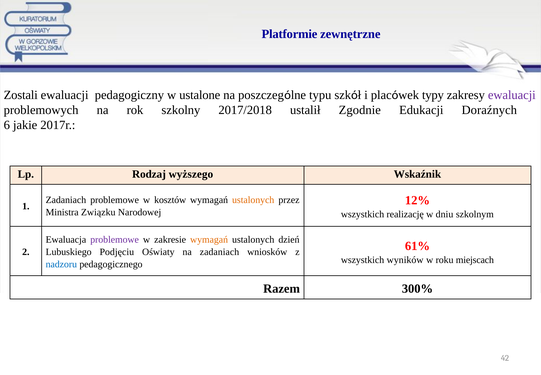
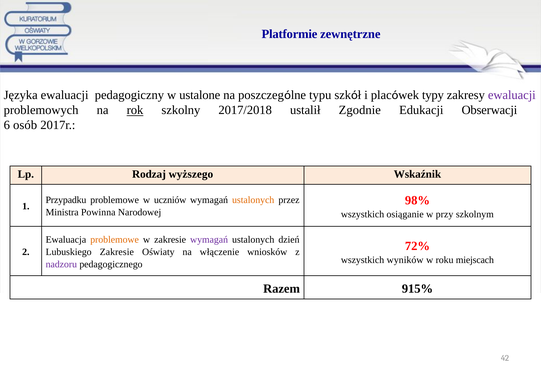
Zostali: Zostali -> Języka
rok underline: none -> present
Doraźnych: Doraźnych -> Obserwacji
jakie: jakie -> osób
12%: 12% -> 98%
Zadaniach at (66, 200): Zadaniach -> Przypadku
kosztów: kosztów -> uczniów
Związku: Związku -> Powinna
realizację: realizację -> osiąganie
dniu: dniu -> przy
problemowe at (115, 239) colour: purple -> orange
wymagań at (209, 239) colour: orange -> purple
61%: 61% -> 72%
Lubuskiego Podjęciu: Podjęciu -> Zakresie
na zadaniach: zadaniach -> włączenie
nadzoru colour: blue -> purple
300%: 300% -> 915%
